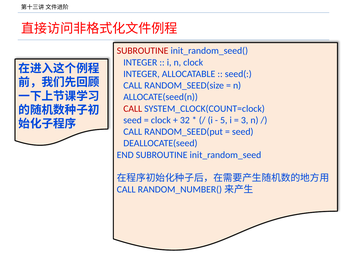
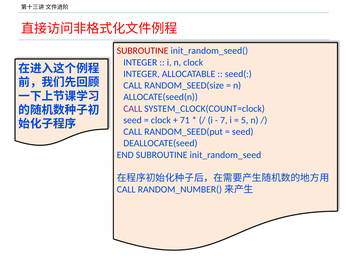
CALL at (133, 109) colour: red -> purple
32: 32 -> 71
5: 5 -> 7
3: 3 -> 5
